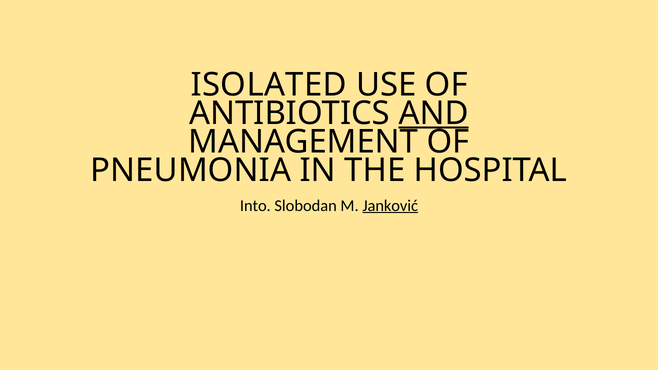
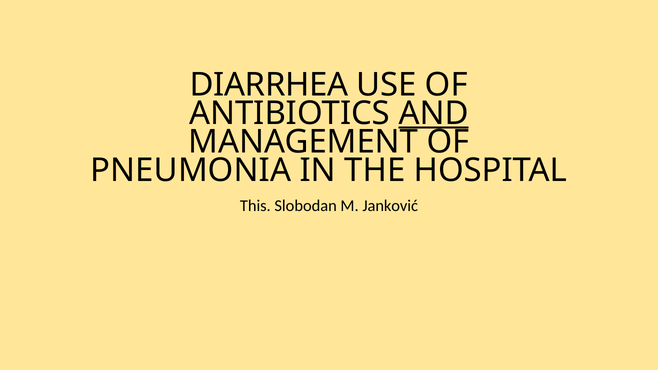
ISOLATED: ISOLATED -> DIARRHEA
Into: Into -> This
Janković underline: present -> none
